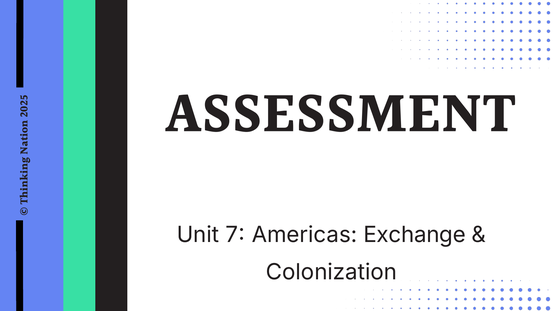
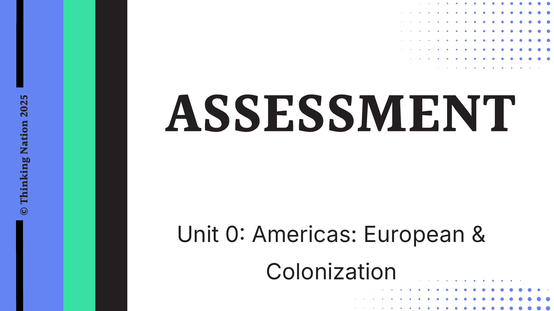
Unit 7: 7 -> 0
Exchange: Exchange -> European
